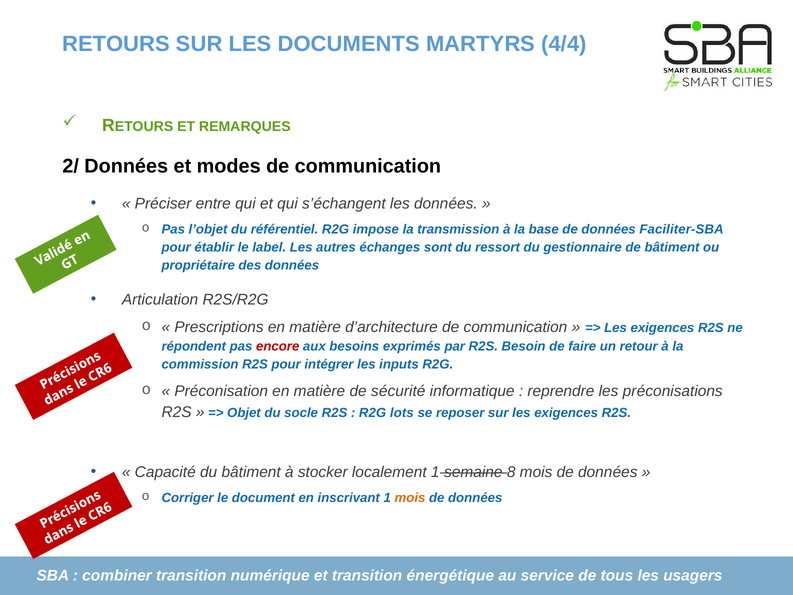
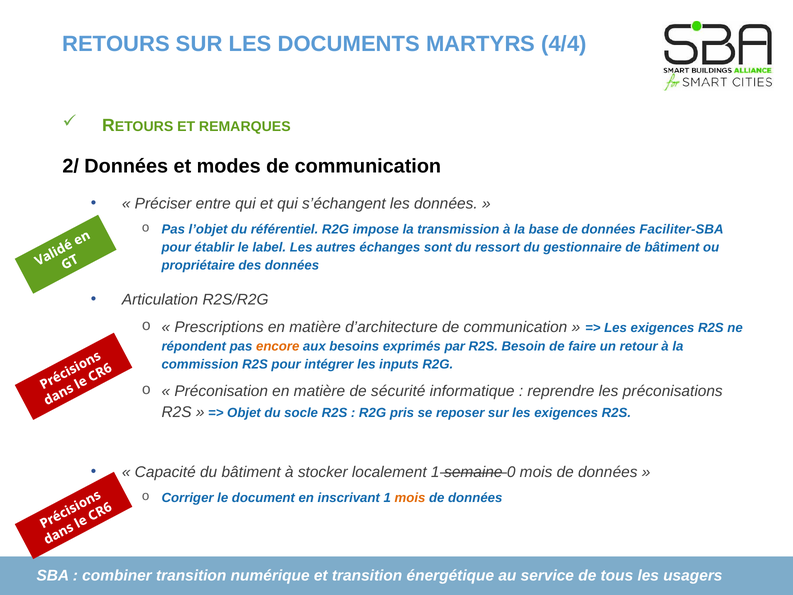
encore colour: red -> orange
lots: lots -> pris
8: 8 -> 0
